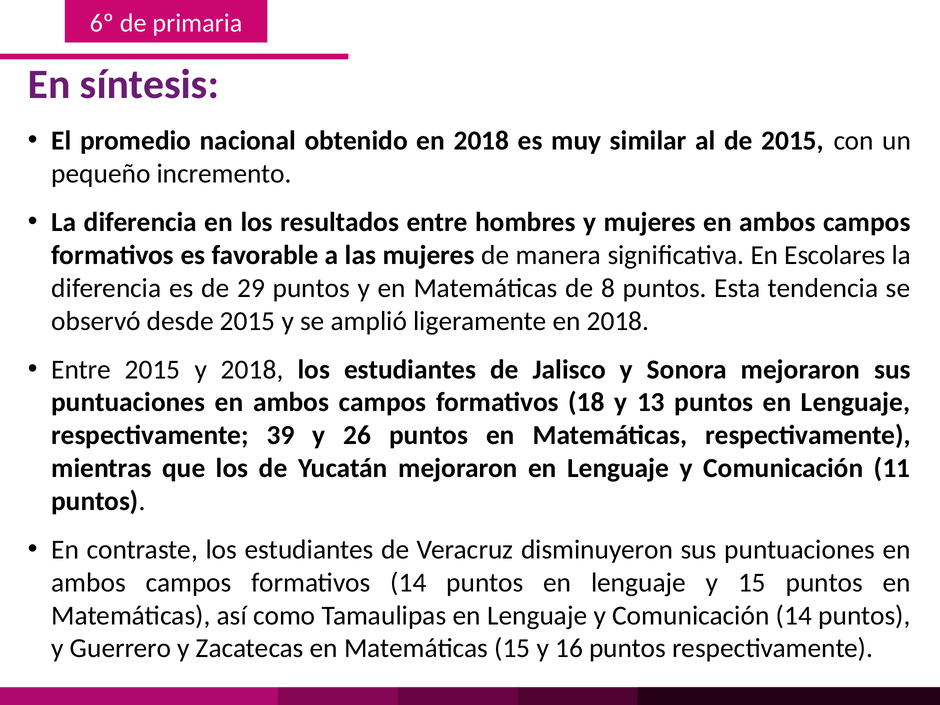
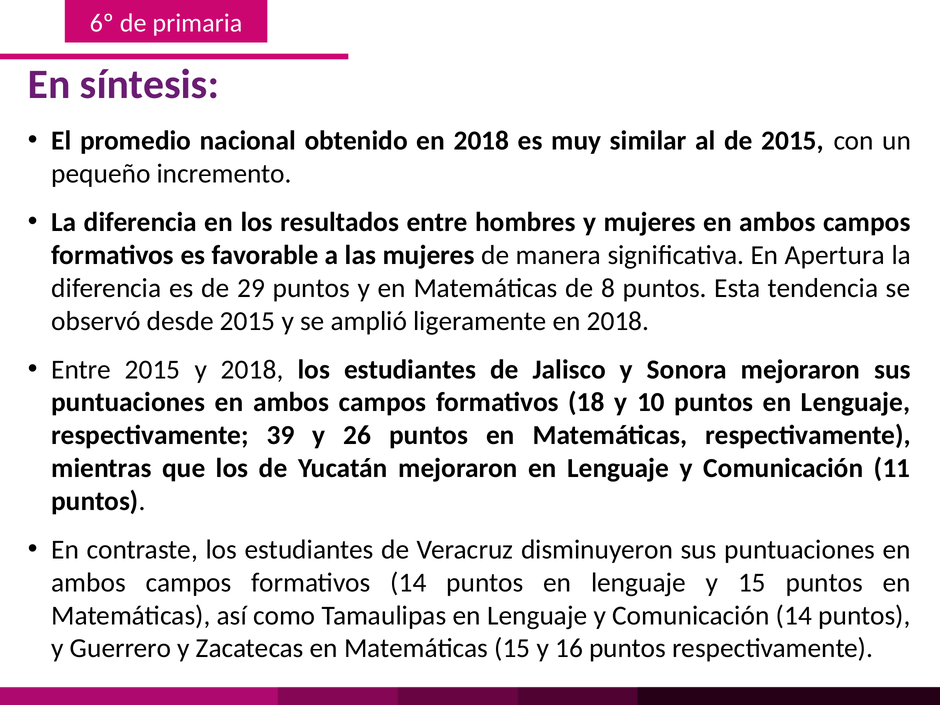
Escolares: Escolares -> Apertura
13: 13 -> 10
